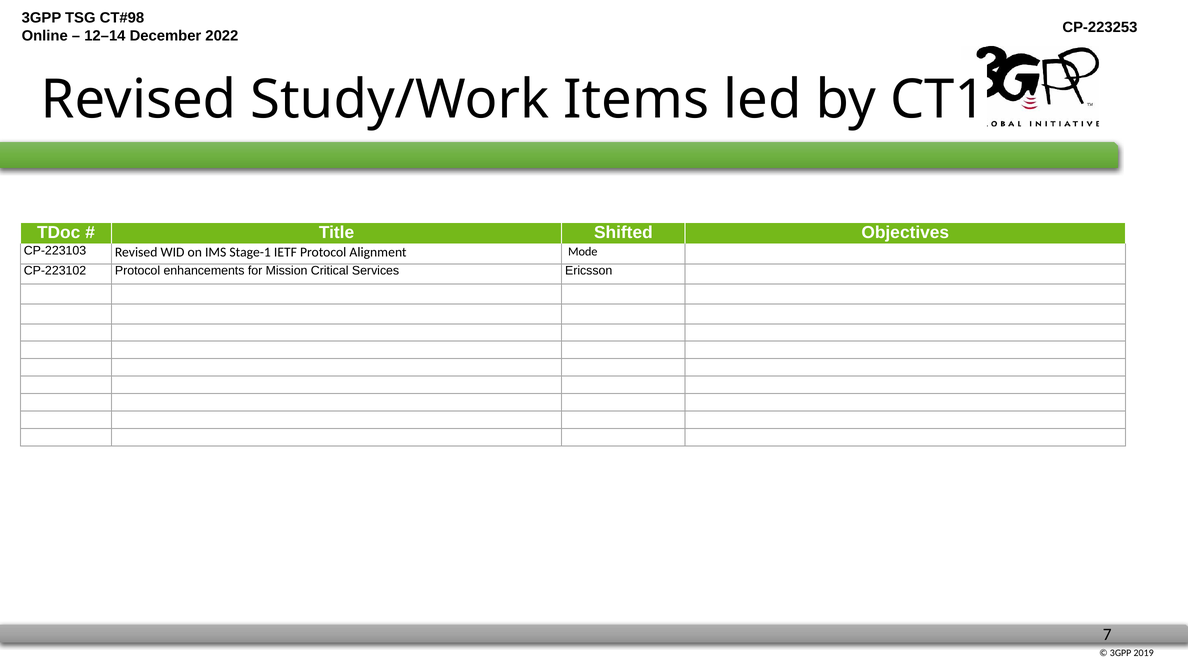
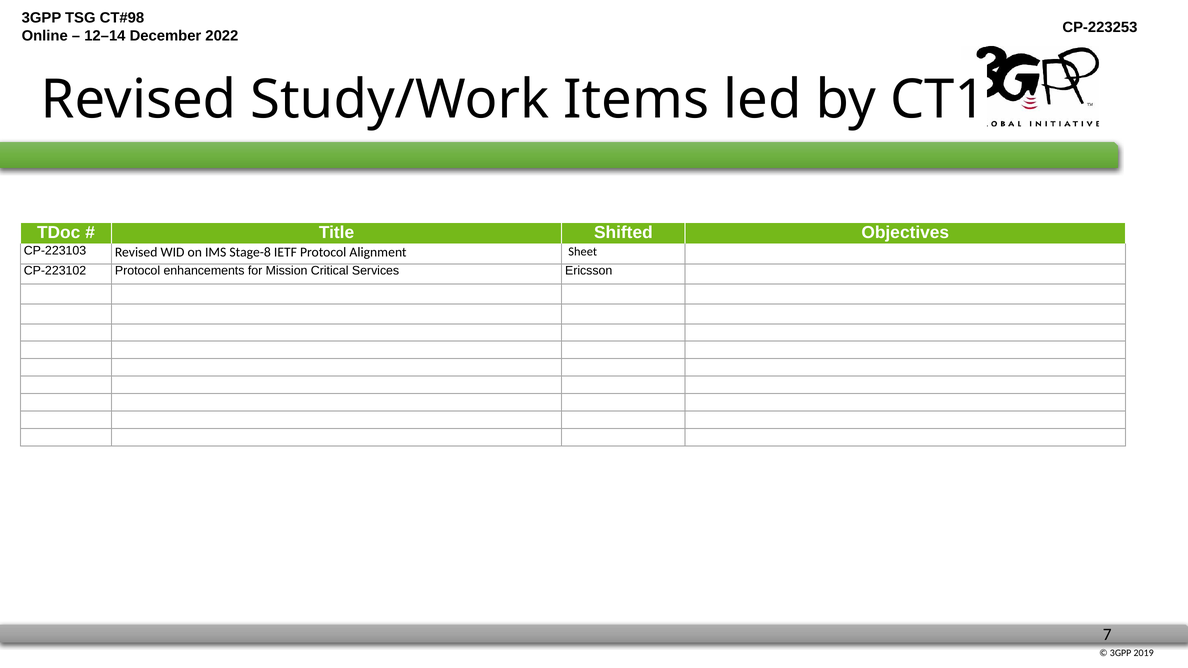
Stage-1: Stage-1 -> Stage-8
Mode: Mode -> Sheet
